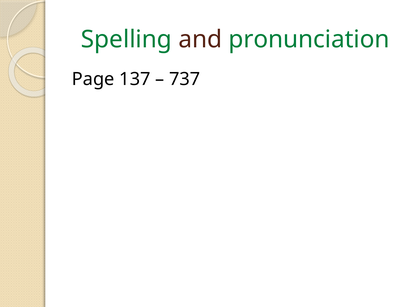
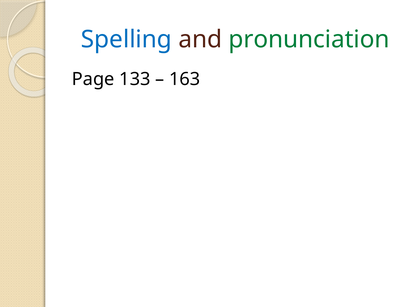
Spelling colour: green -> blue
137: 137 -> 133
737: 737 -> 163
